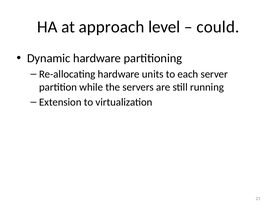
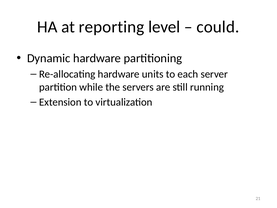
approach: approach -> reporting
